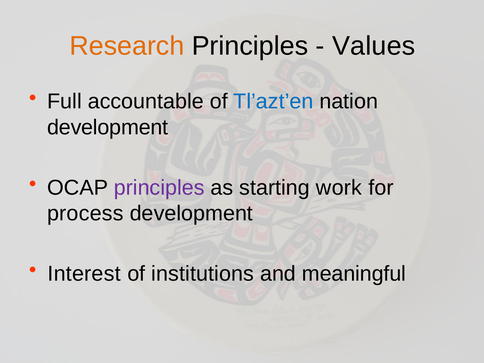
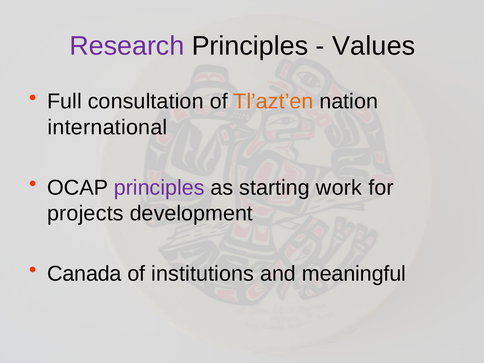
Research colour: orange -> purple
accountable: accountable -> consultation
Tl’azt’en colour: blue -> orange
development at (108, 127): development -> international
process: process -> projects
Interest: Interest -> Canada
